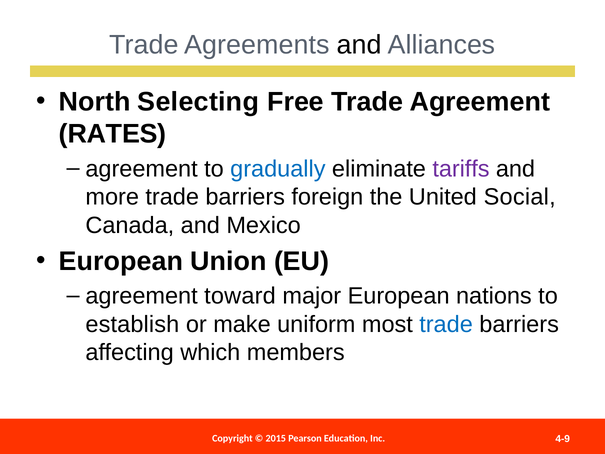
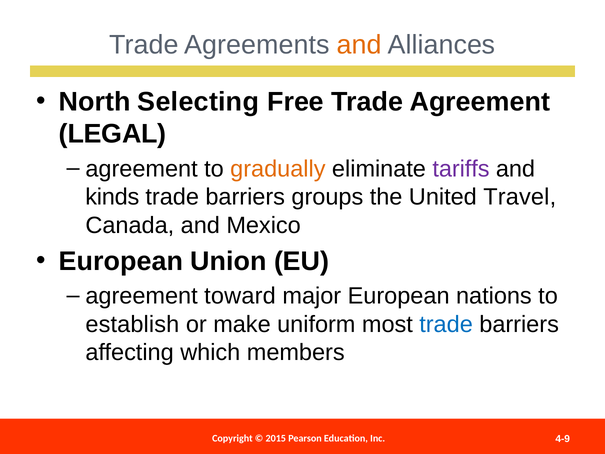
and at (359, 45) colour: black -> orange
RATES: RATES -> LEGAL
gradually colour: blue -> orange
more: more -> kinds
foreign: foreign -> groups
Social: Social -> Travel
